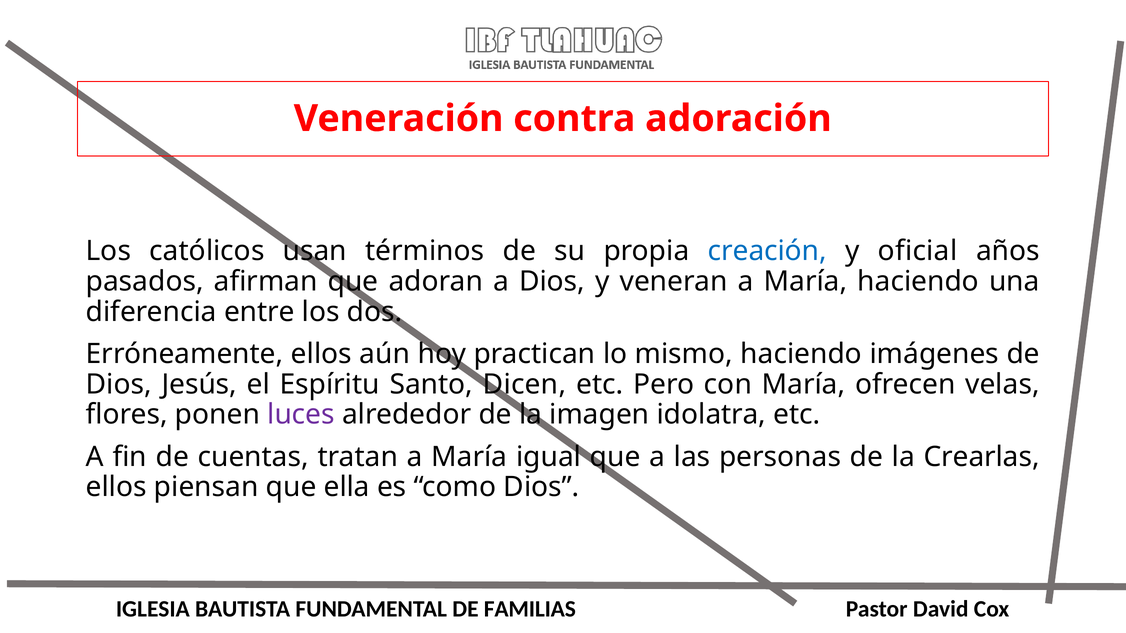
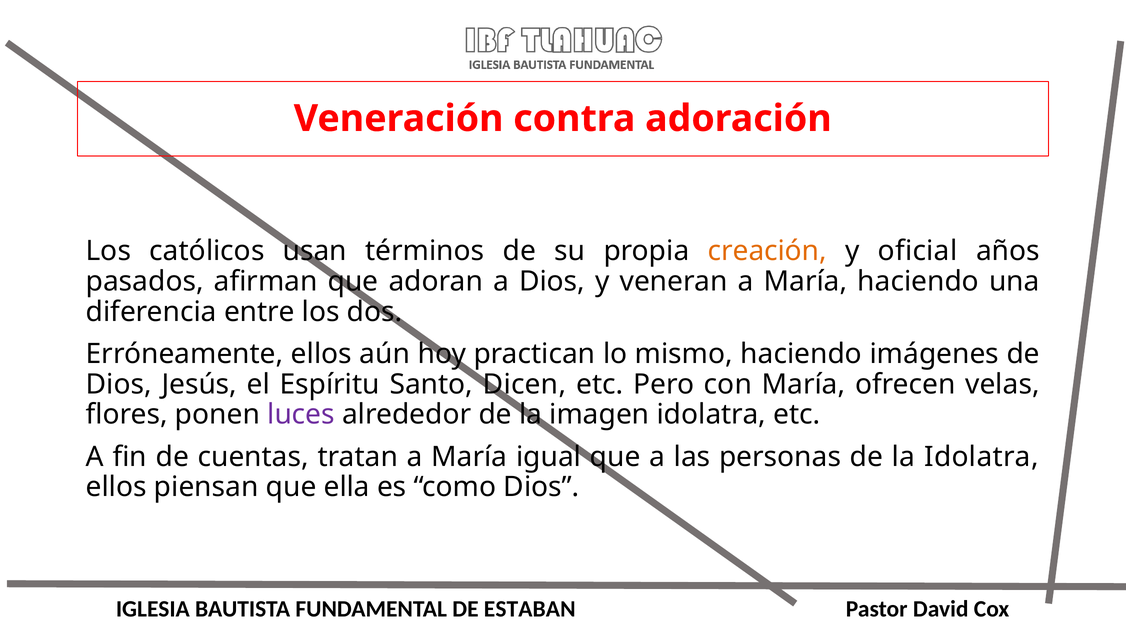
creación colour: blue -> orange
la Crearlas: Crearlas -> Idolatra
FAMILIAS: FAMILIAS -> ESTABAN
